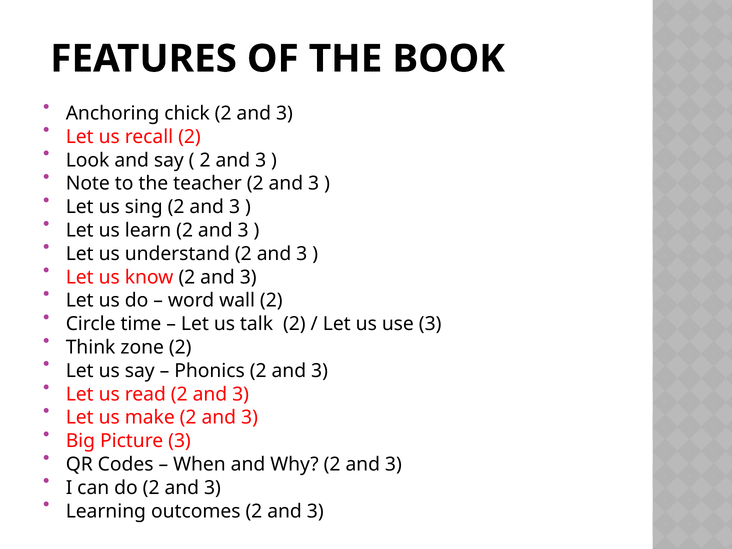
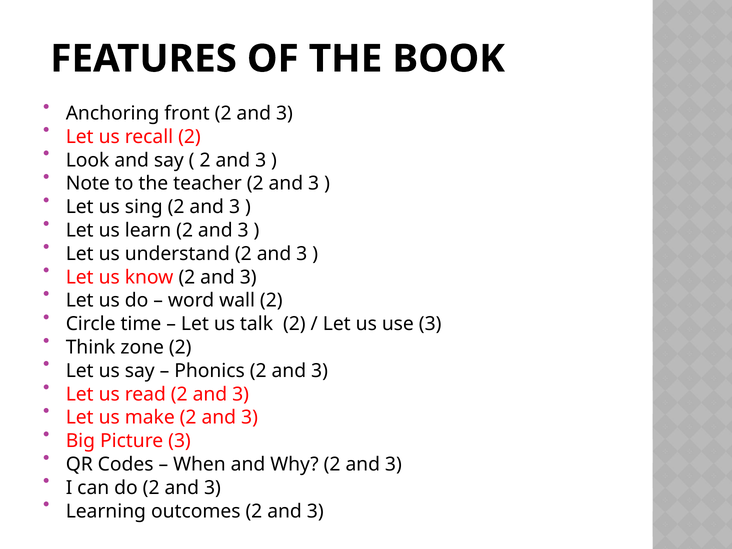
chick: chick -> front
